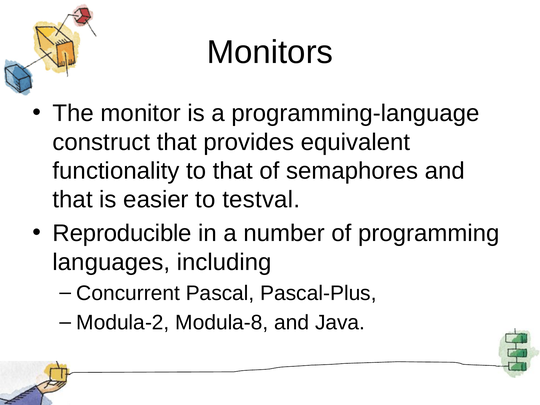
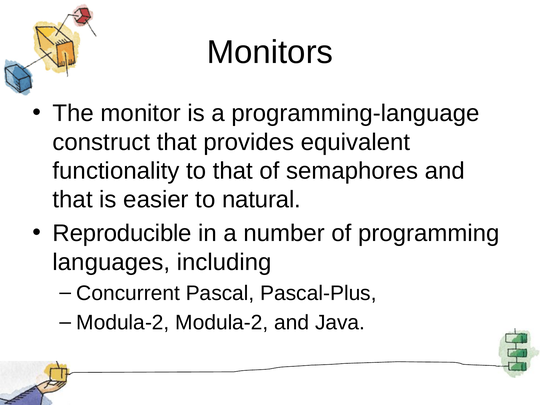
testval: testval -> natural
Modula-2 Modula-8: Modula-8 -> Modula-2
